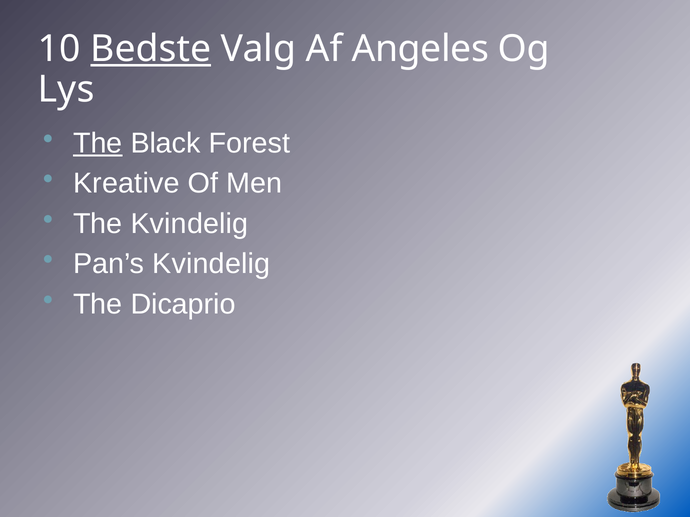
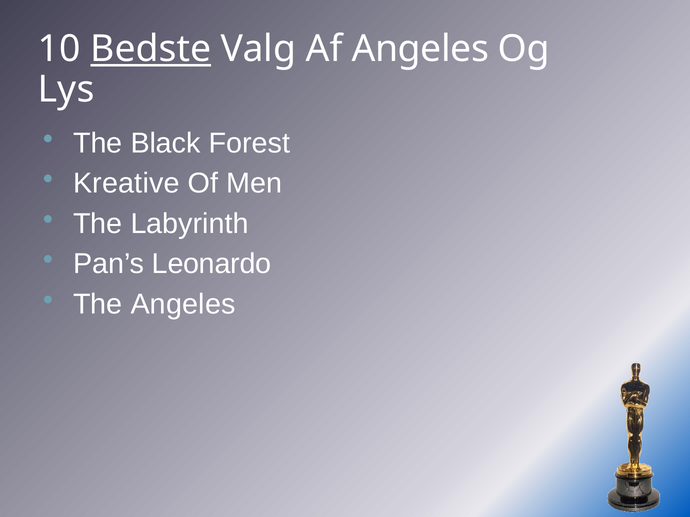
The at (98, 143) underline: present -> none
The Kvindelig: Kvindelig -> Labyrinth
Pan’s Kvindelig: Kvindelig -> Leonardo
The Dicaprio: Dicaprio -> Angeles
